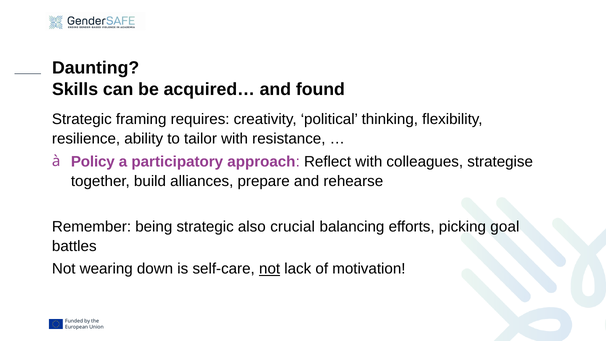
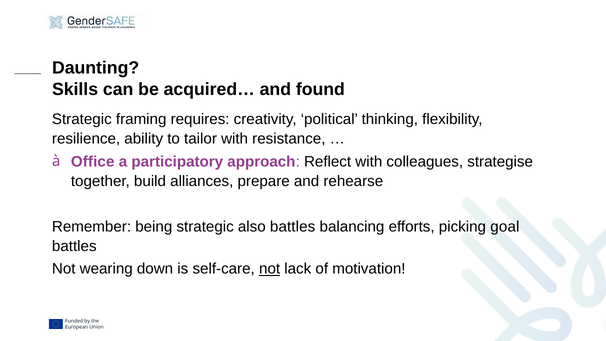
Policy: Policy -> Office
also crucial: crucial -> battles
